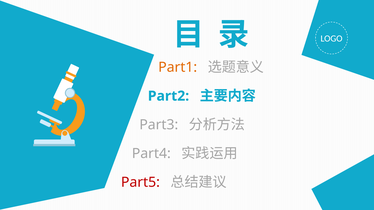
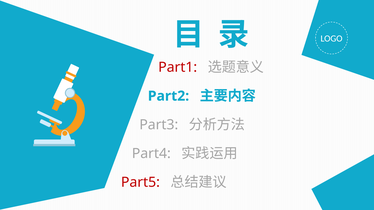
Part1 colour: orange -> red
